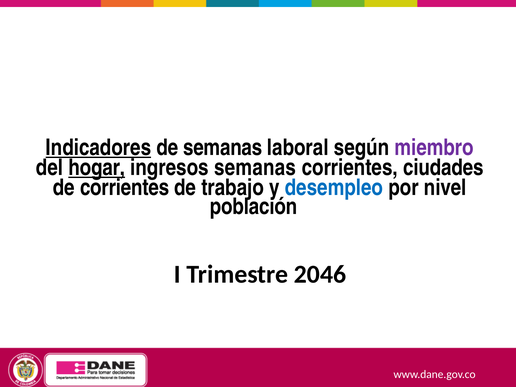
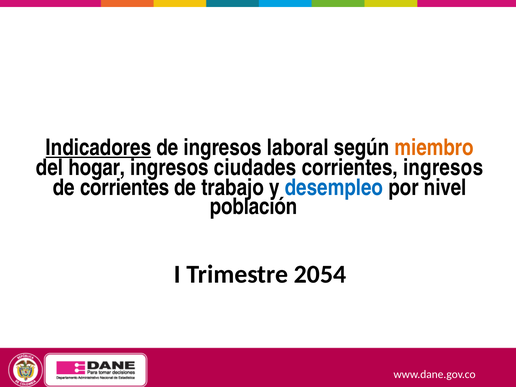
de semanas: semanas -> ingresos
miembro colour: purple -> orange
hogar underline: present -> none
ingresos semanas: semanas -> ciudades
corrientes ciudades: ciudades -> ingresos
2046: 2046 -> 2054
